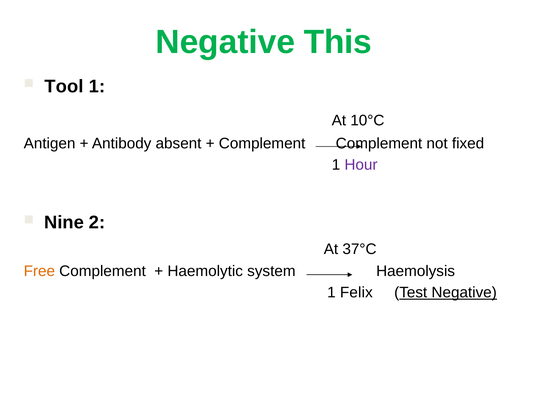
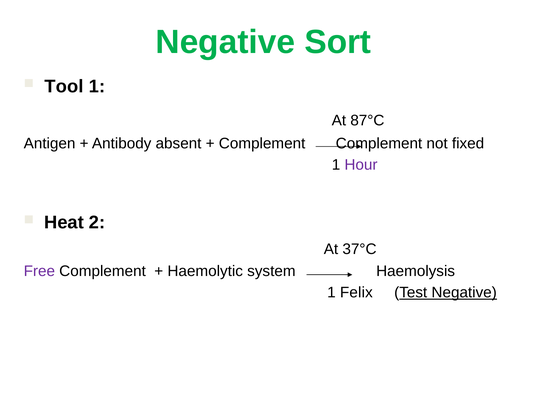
This: This -> Sort
10°C: 10°C -> 87°C
Nine: Nine -> Heat
Free colour: orange -> purple
